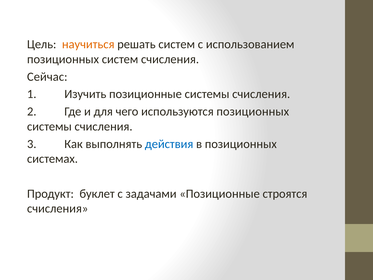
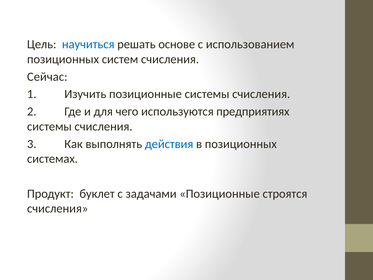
научиться colour: orange -> blue
решать систем: систем -> основе
используются позиционных: позиционных -> предприятиях
